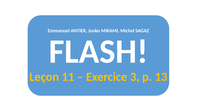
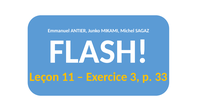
13: 13 -> 33
